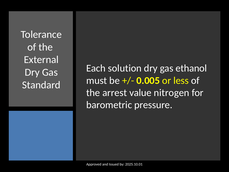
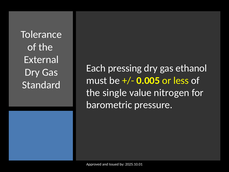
solution: solution -> pressing
arrest: arrest -> single
